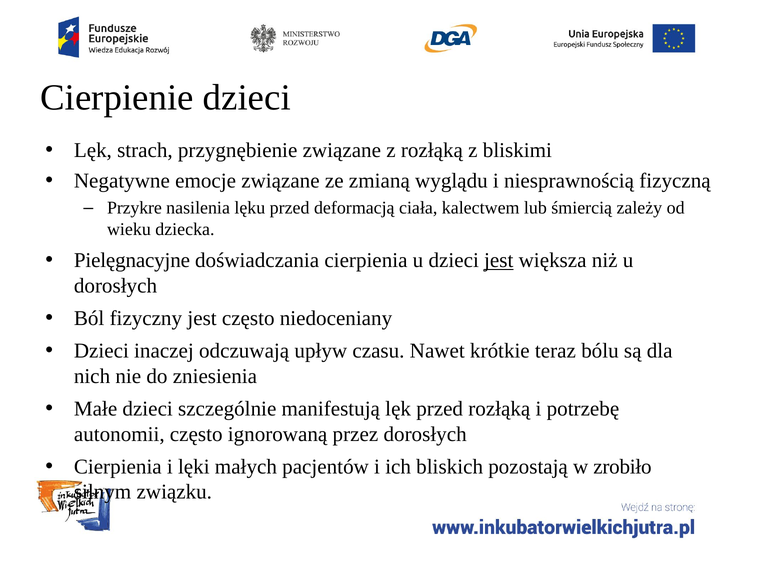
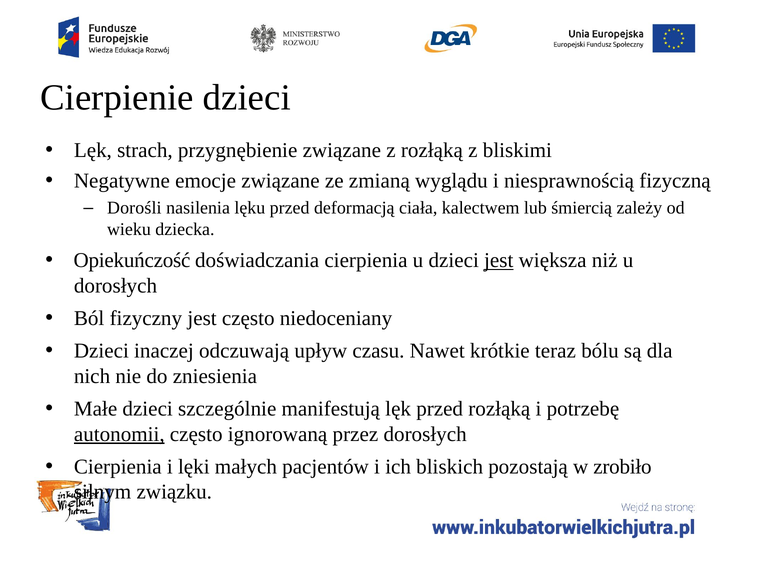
Przykre: Przykre -> Dorośli
Pielęgnacyjne: Pielęgnacyjne -> Opiekuńczość
autonomii underline: none -> present
